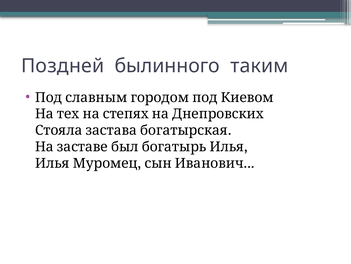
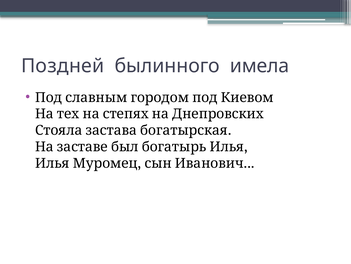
таким: таким -> имела
